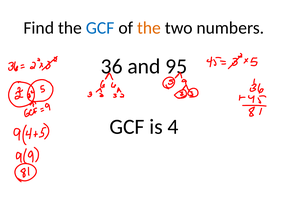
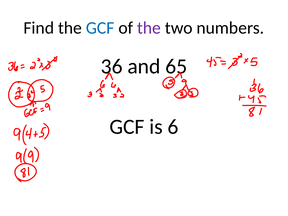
the at (149, 28) colour: orange -> purple
95: 95 -> 65
4: 4 -> 6
